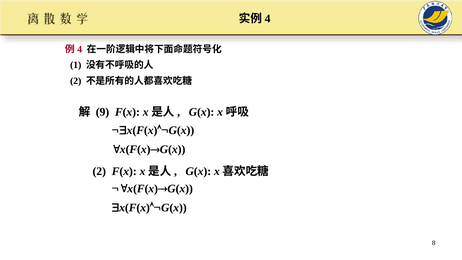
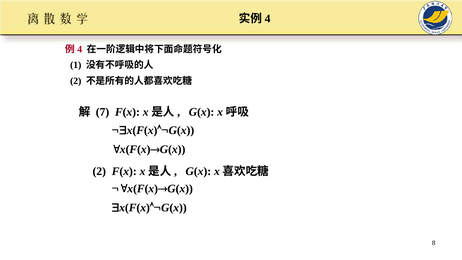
9: 9 -> 7
